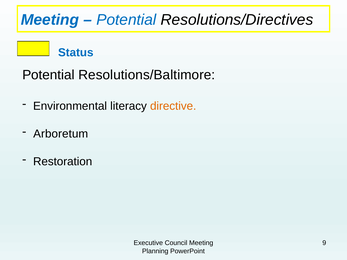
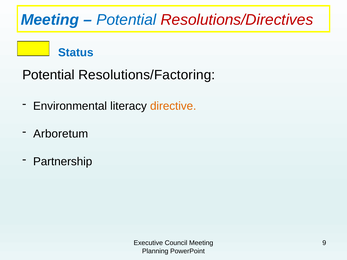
Resolutions/Directives colour: black -> red
Resolutions/Baltimore: Resolutions/Baltimore -> Resolutions/Factoring
Restoration: Restoration -> Partnership
